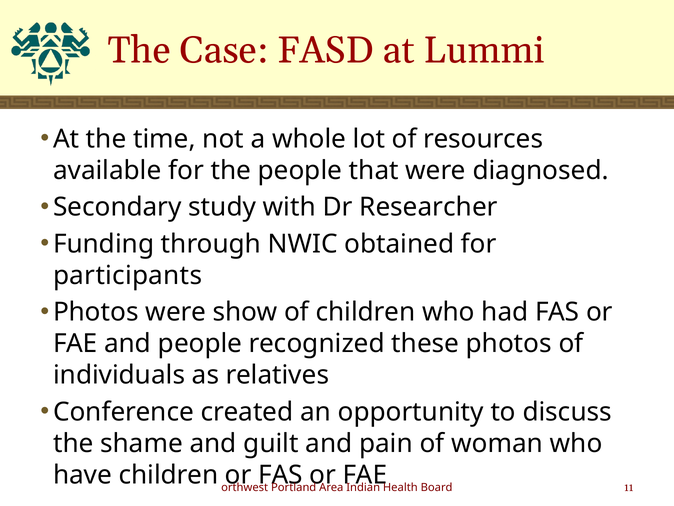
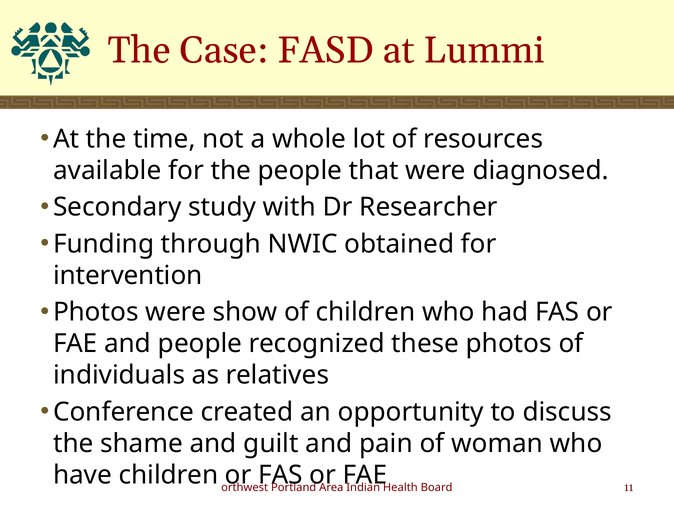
participants: participants -> intervention
